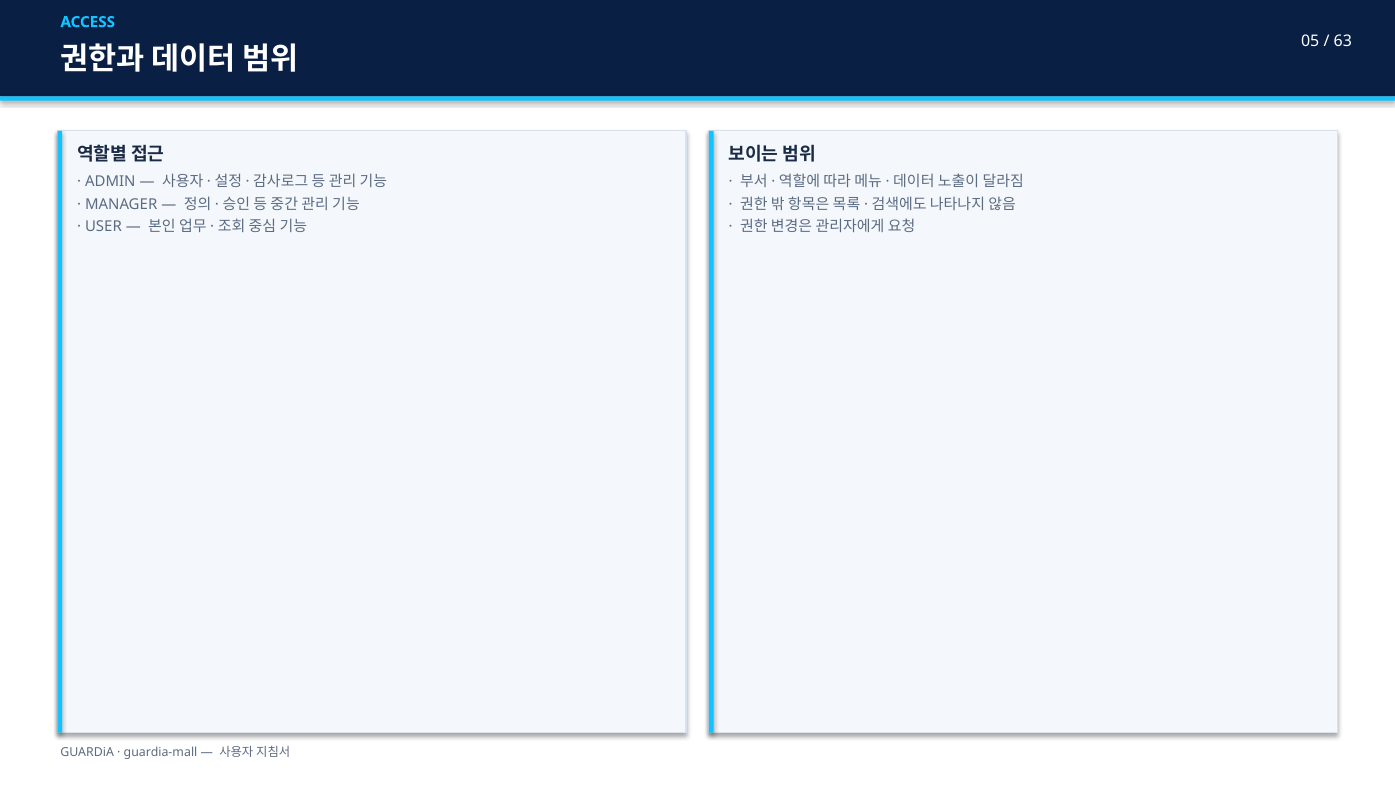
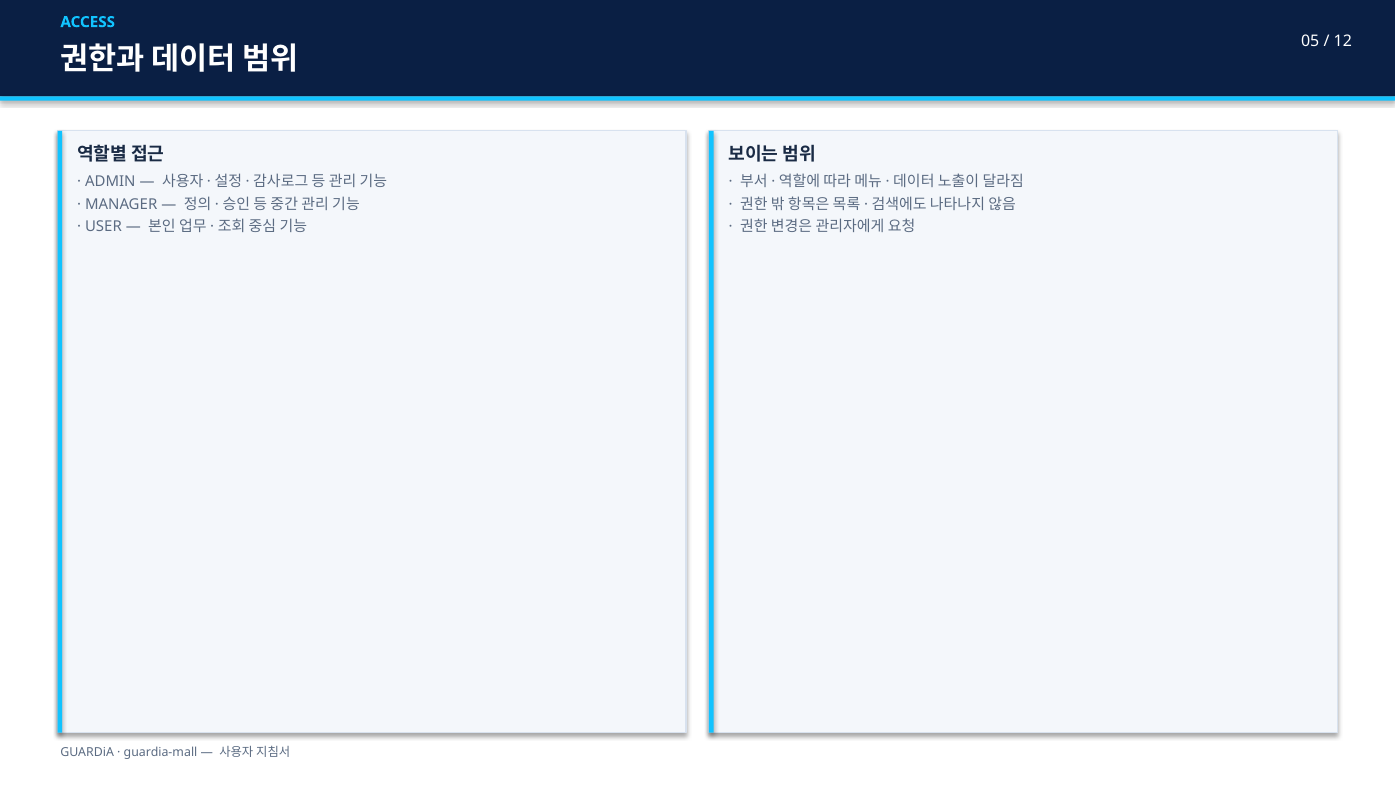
63: 63 -> 12
